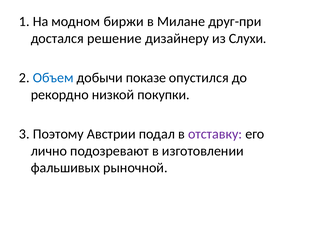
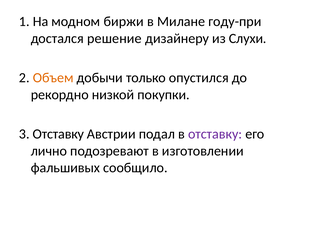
друг-при: друг-при -> году-при
Объем colour: blue -> orange
показе: показе -> только
3 Поэтому: Поэтому -> Отставку
рыночной: рыночной -> сообщило
